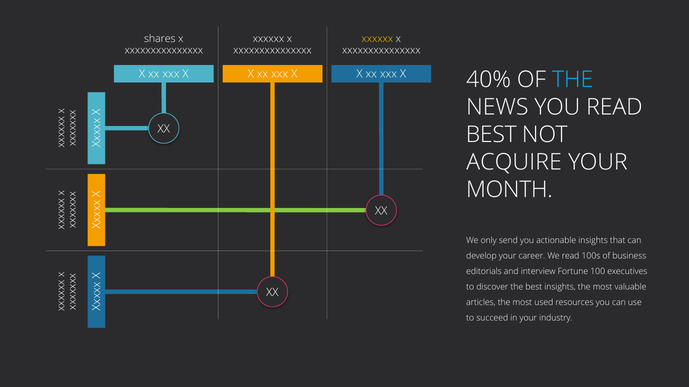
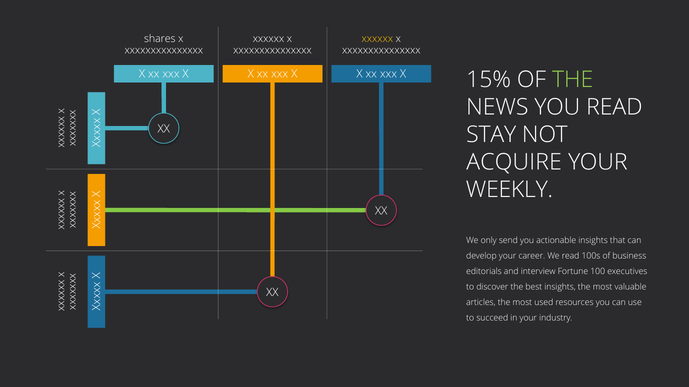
40%: 40% -> 15%
THE at (573, 80) colour: light blue -> light green
BEST at (491, 135): BEST -> STAY
MONTH: MONTH -> WEEKLY
